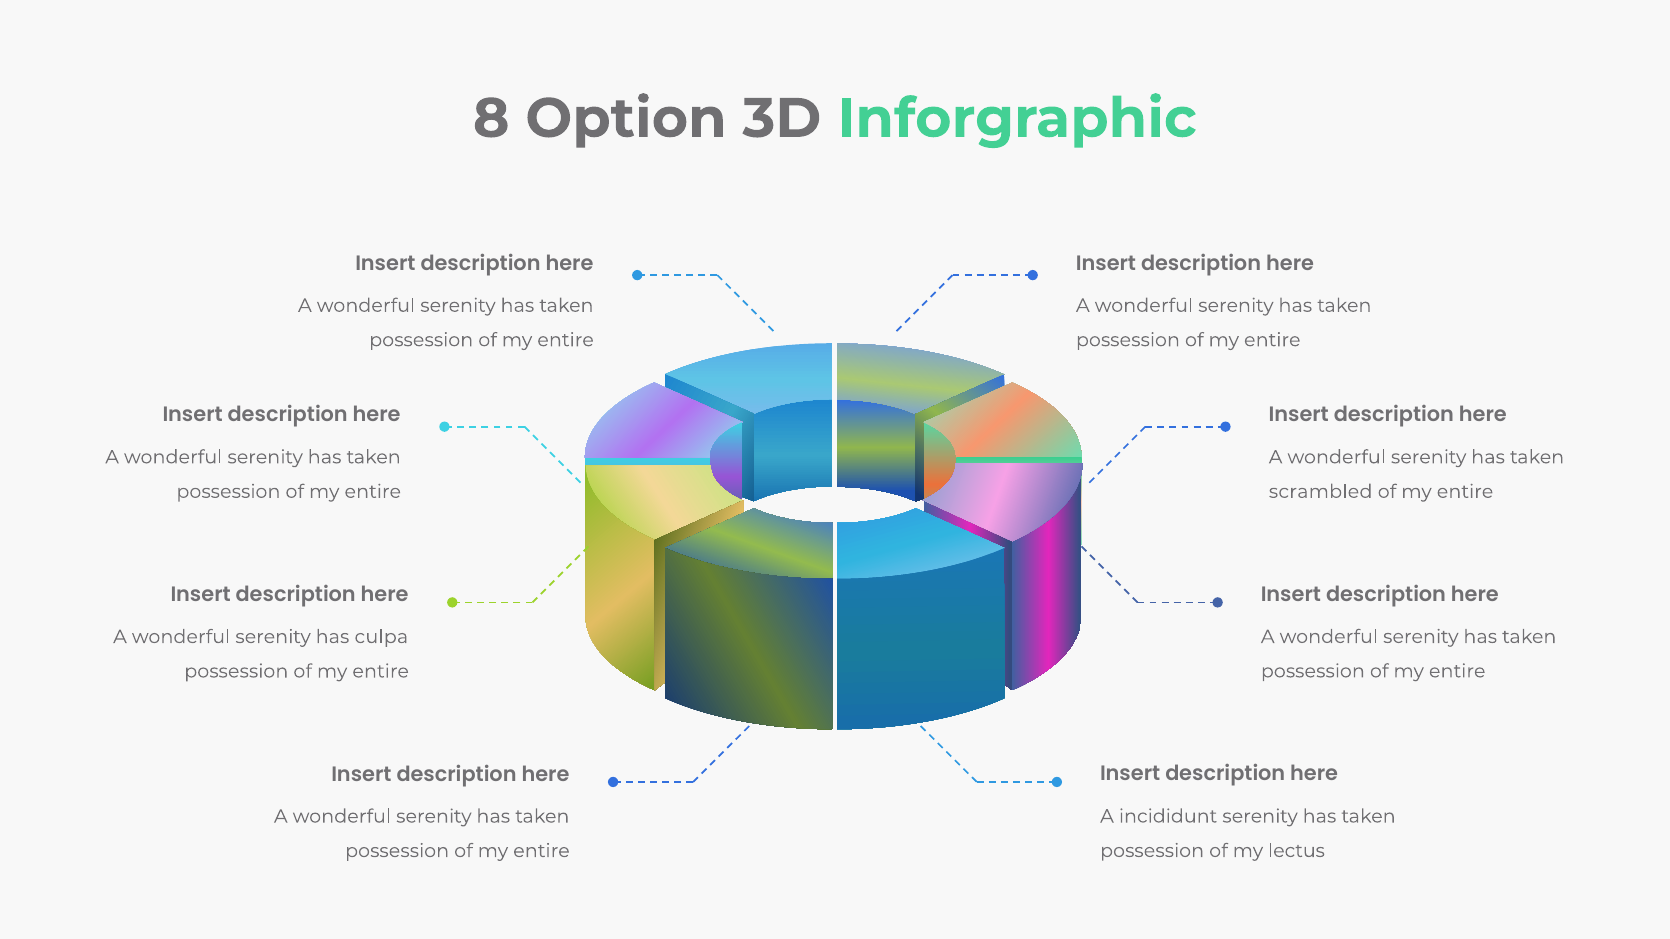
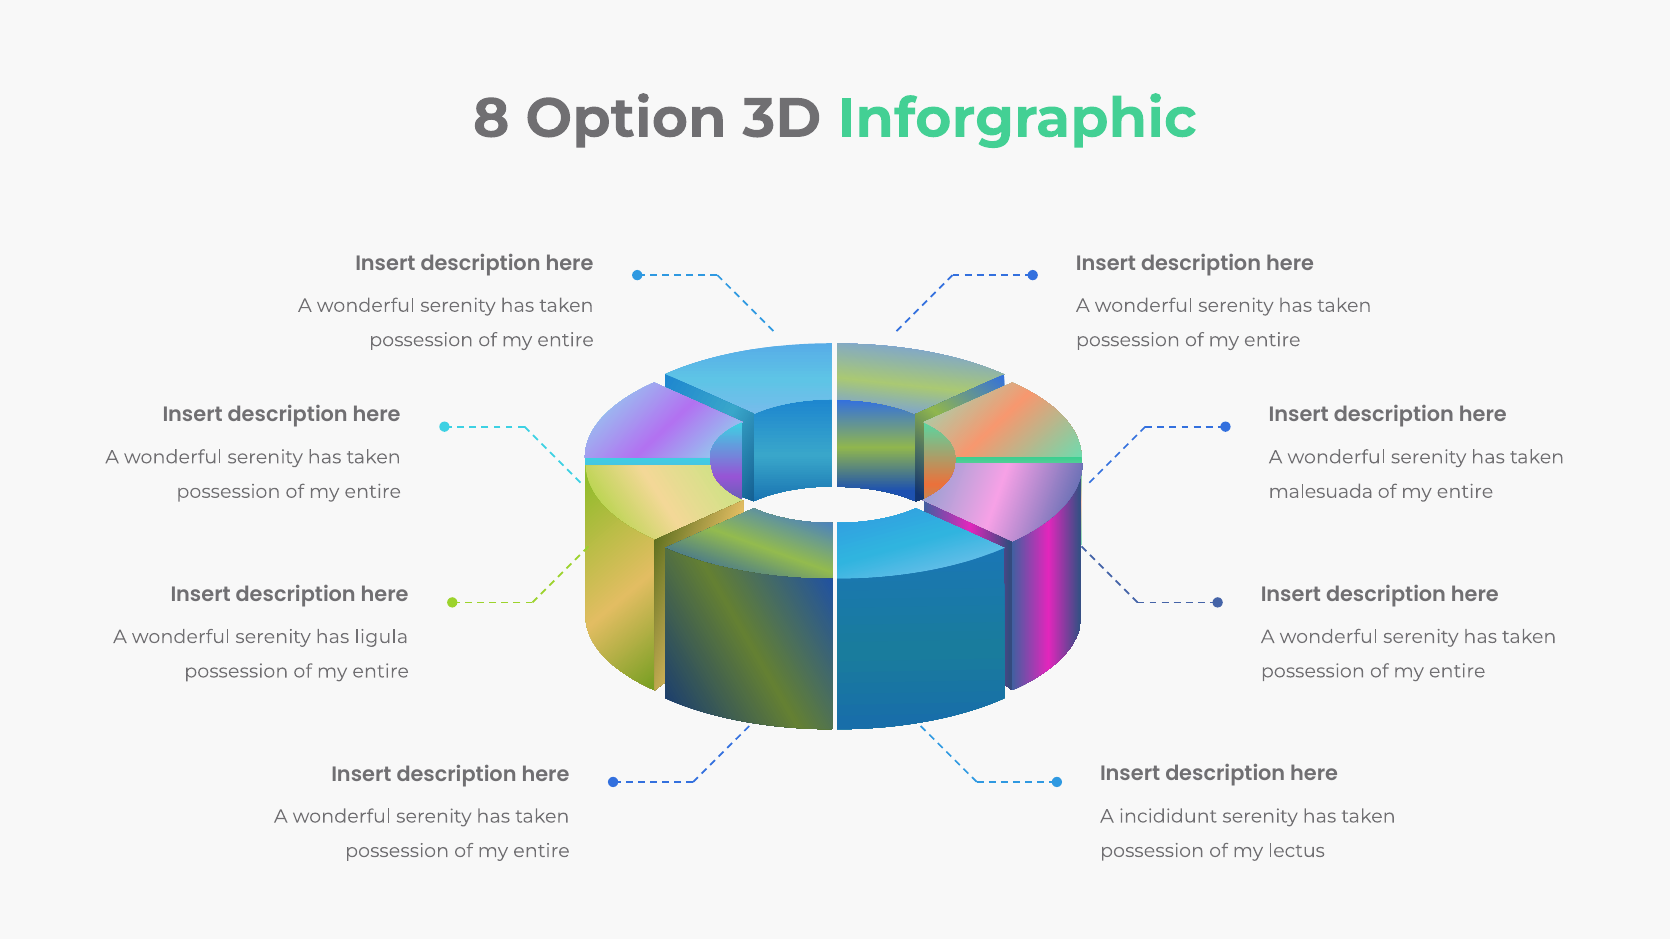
scrambled: scrambled -> malesuada
culpa: culpa -> ligula
